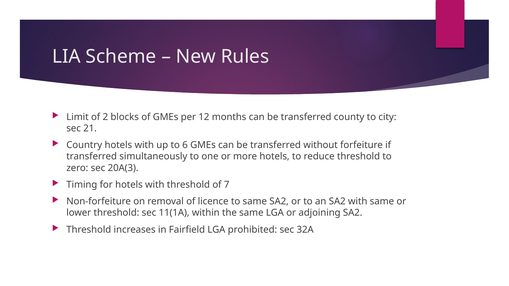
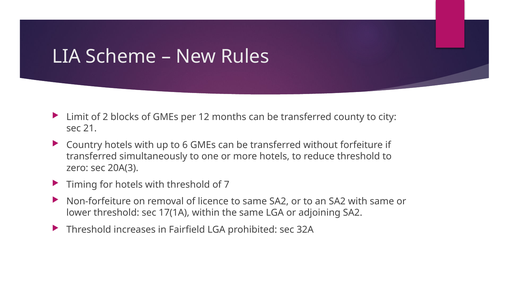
11(1A: 11(1A -> 17(1A
